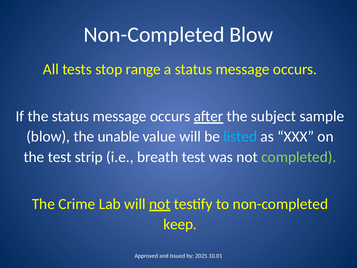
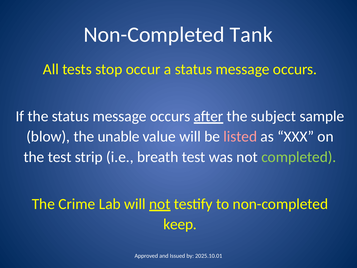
Non-Completed Blow: Blow -> Tank
range: range -> occur
listed colour: light blue -> pink
